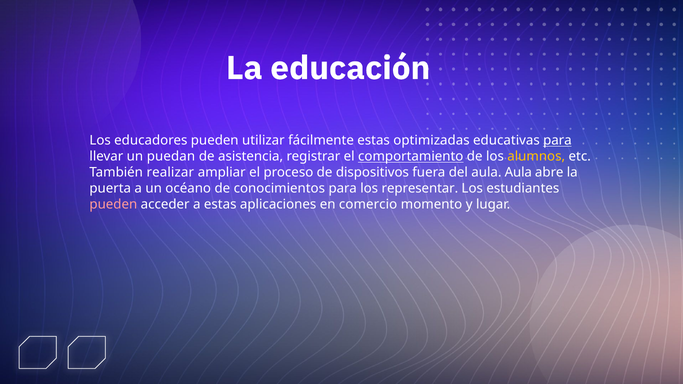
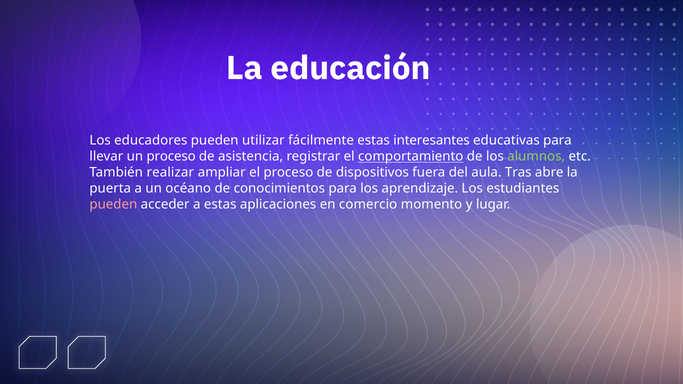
optimizadas: optimizadas -> interesantes
para at (557, 141) underline: present -> none
un puedan: puedan -> proceso
alumnos colour: yellow -> light green
aula Aula: Aula -> Tras
representar: representar -> aprendizaje
